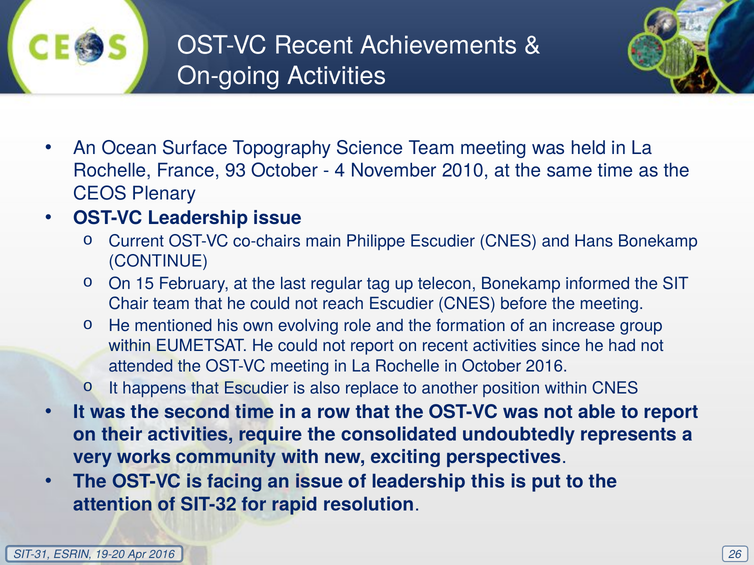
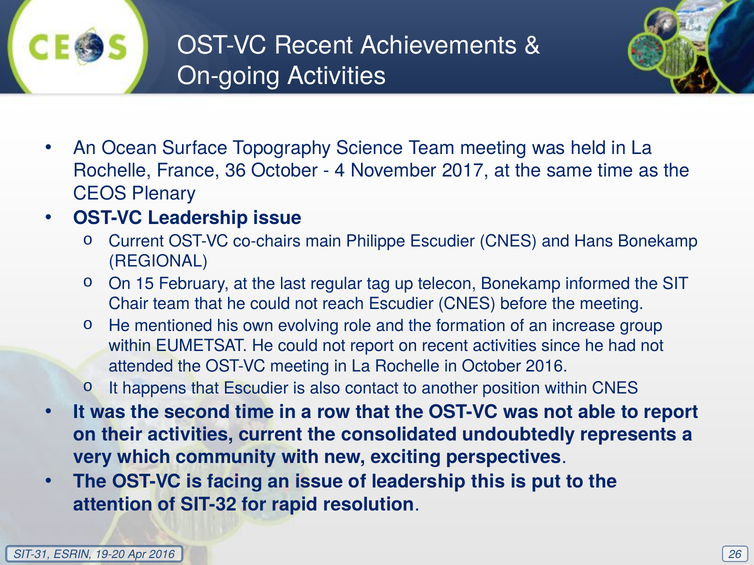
93: 93 -> 36
2010: 2010 -> 2017
CONTINUE: CONTINUE -> REGIONAL
replace: replace -> contact
activities require: require -> current
works: works -> which
